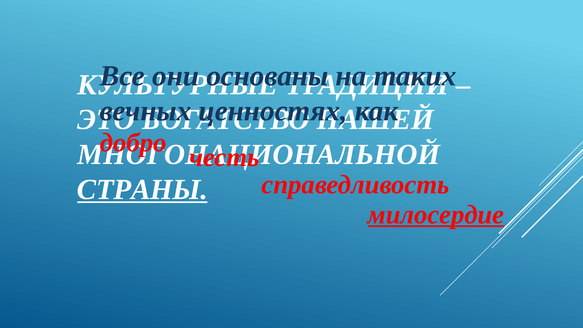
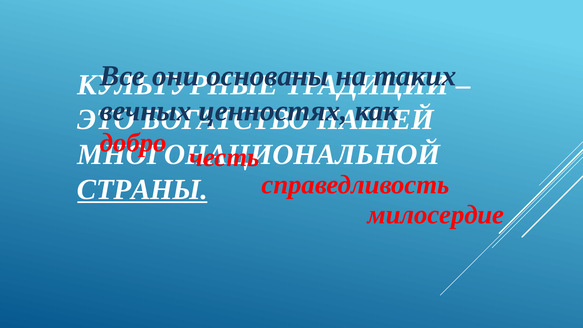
милосердие underline: present -> none
